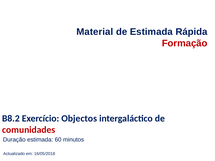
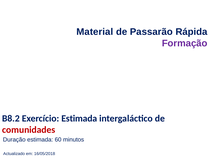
de Estimada: Estimada -> Passarão
Formação colour: red -> purple
Exercício Objectos: Objectos -> Estimada
